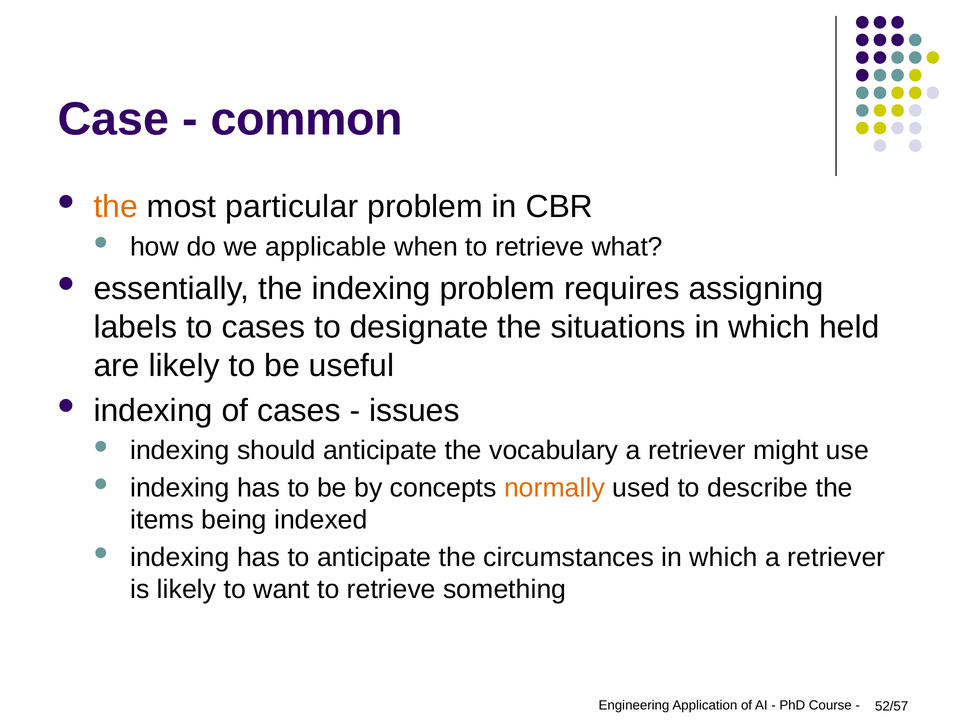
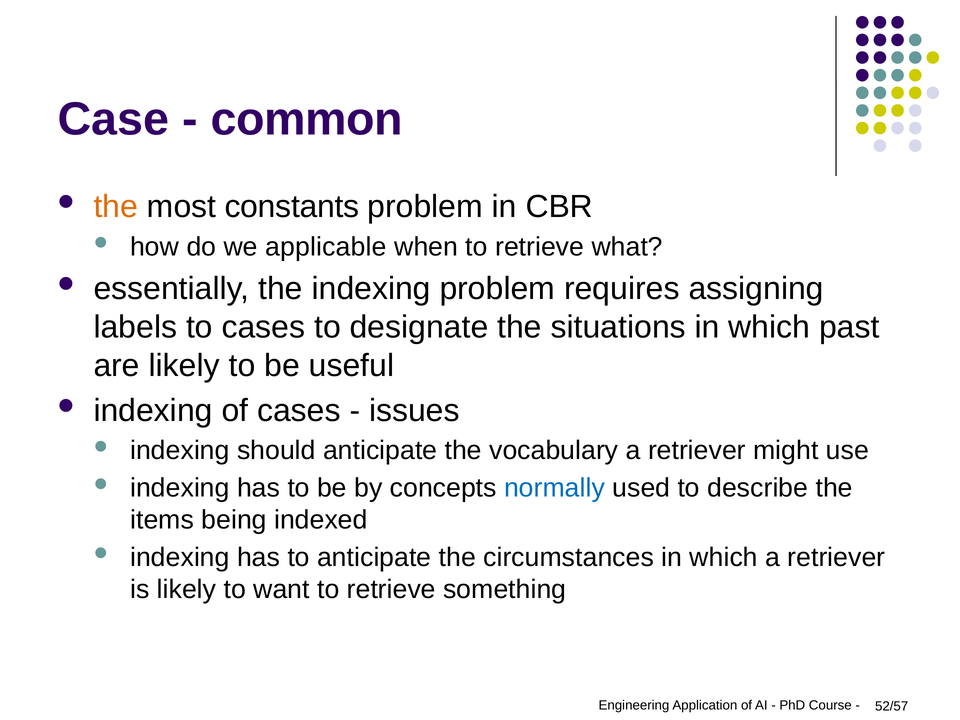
particular: particular -> constants
held: held -> past
normally colour: orange -> blue
